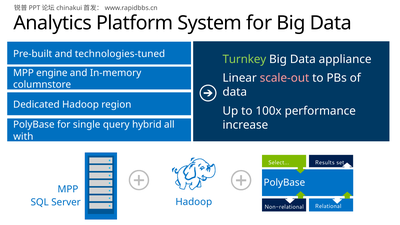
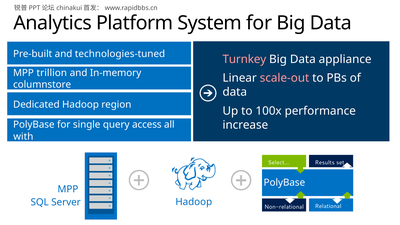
Turnkey colour: light green -> pink
engine: engine -> trillion
hybrid: hybrid -> access
